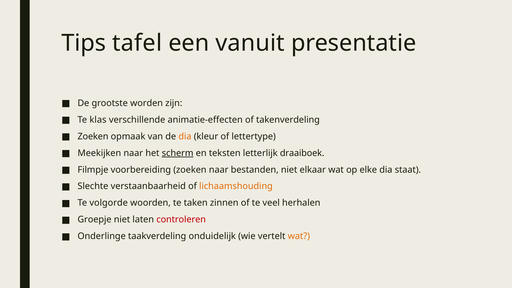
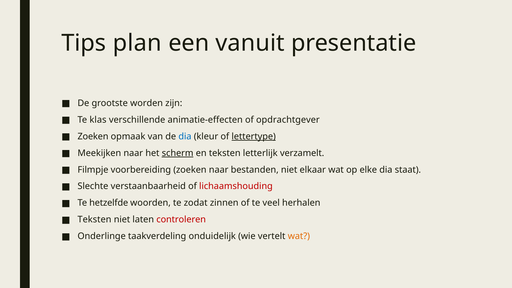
tafel: tafel -> plan
takenverdeling: takenverdeling -> opdrachtgever
dia at (185, 136) colour: orange -> blue
lettertype underline: none -> present
draaiboek: draaiboek -> verzamelt
lichaamshouding colour: orange -> red
volgorde: volgorde -> hetzelfde
taken: taken -> zodat
Groepje at (95, 220): Groepje -> Teksten
